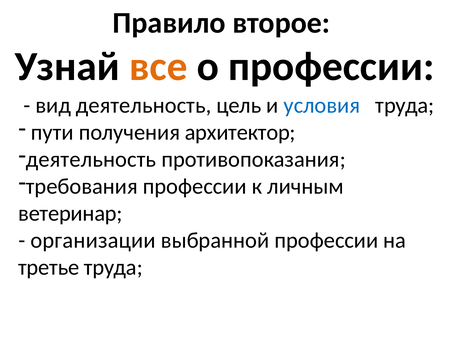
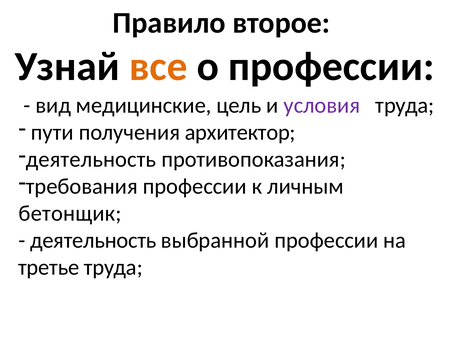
вид деятельность: деятельность -> медицинские
условия colour: blue -> purple
ветеринар: ветеринар -> бетонщик
организации at (93, 240): организации -> деятельность
